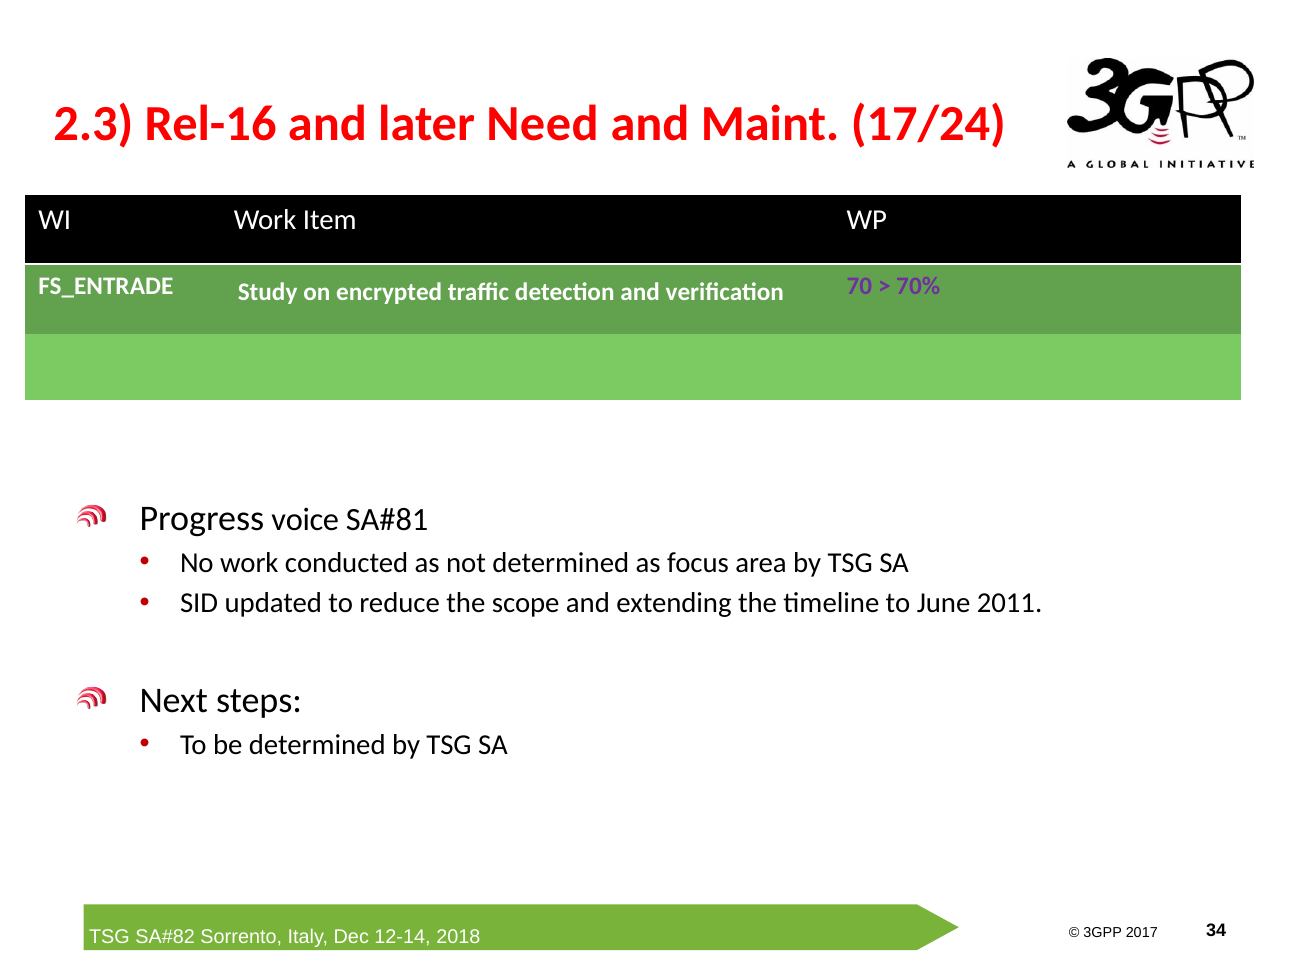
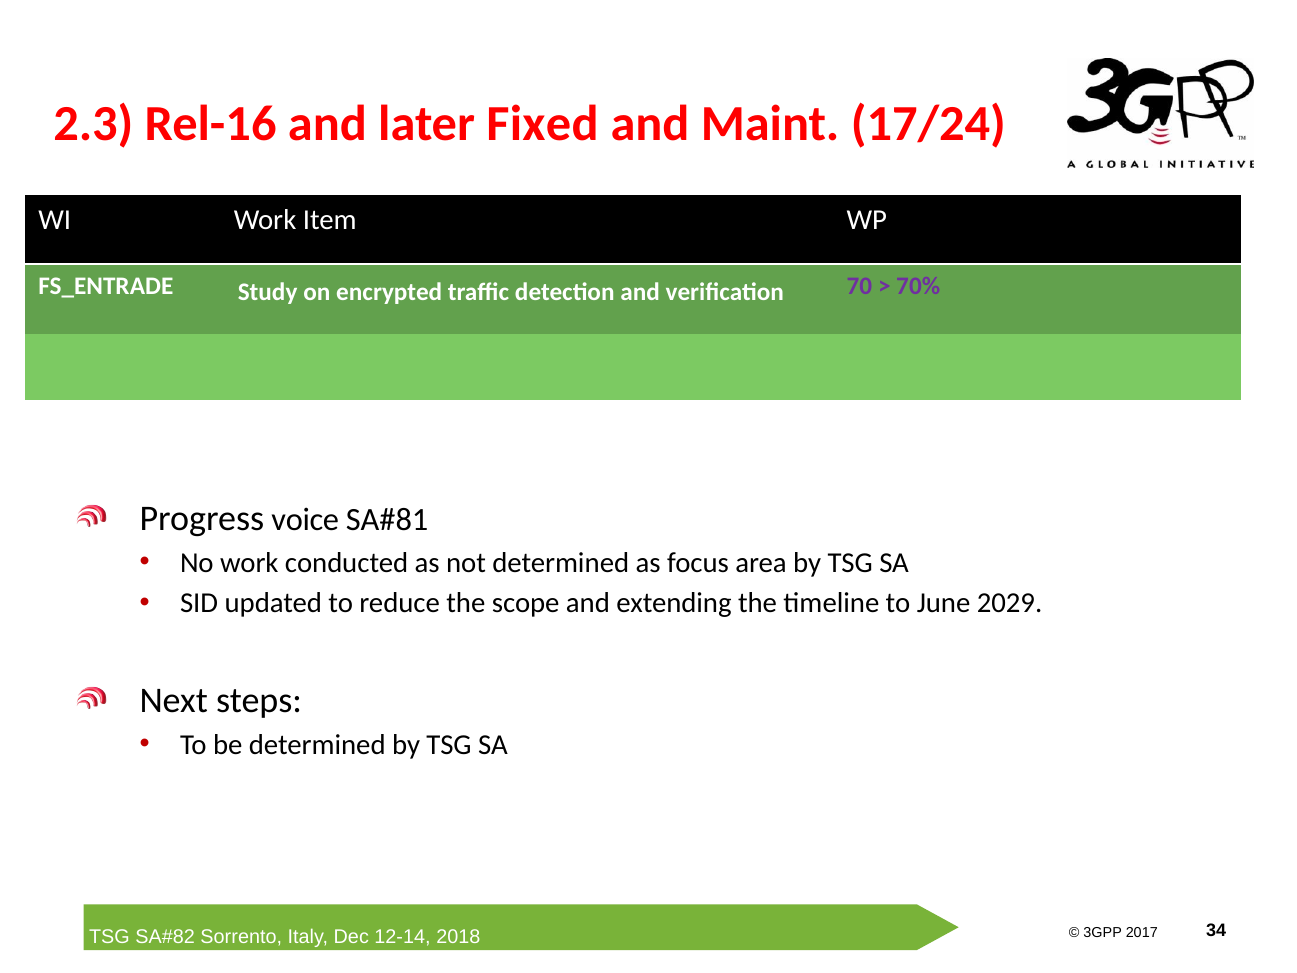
Need: Need -> Fixed
2011: 2011 -> 2029
